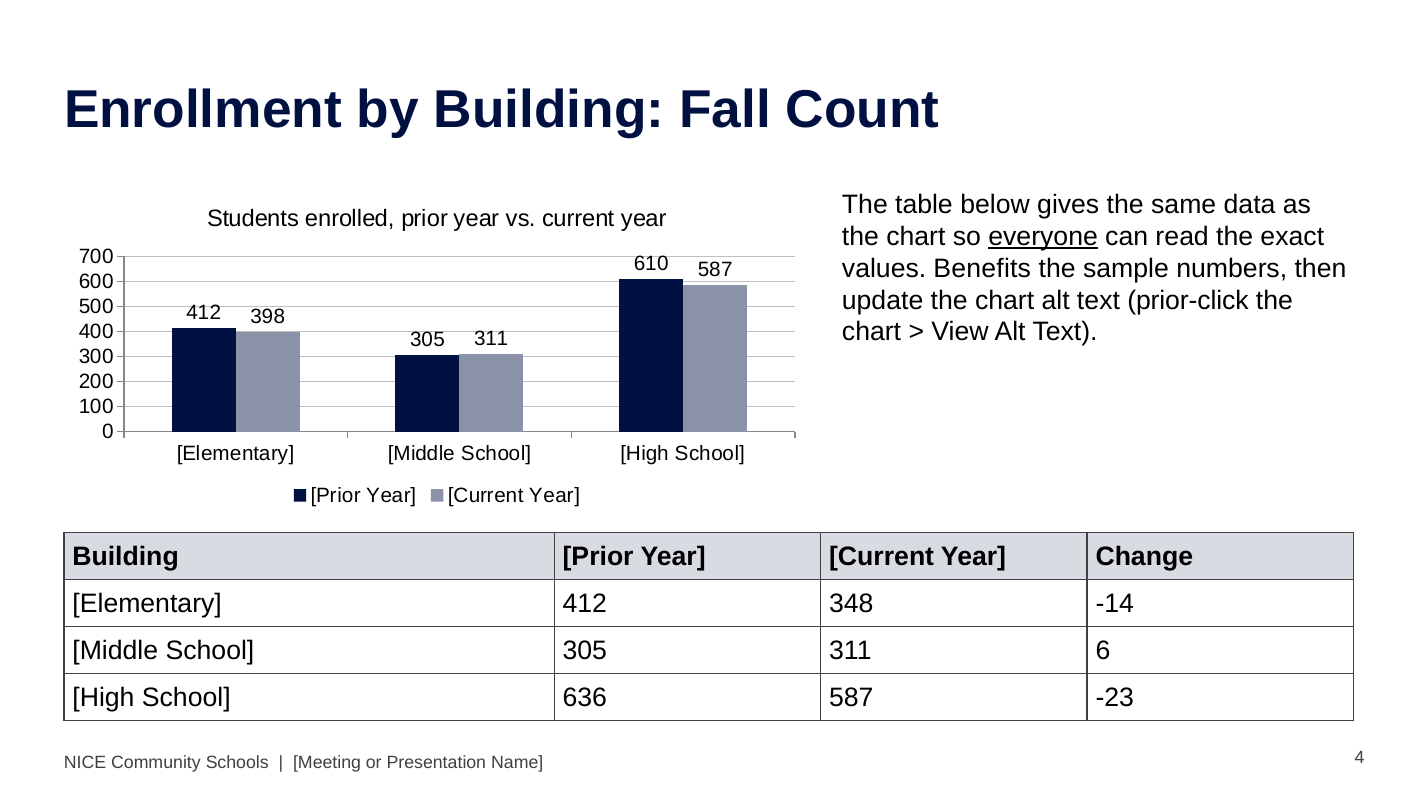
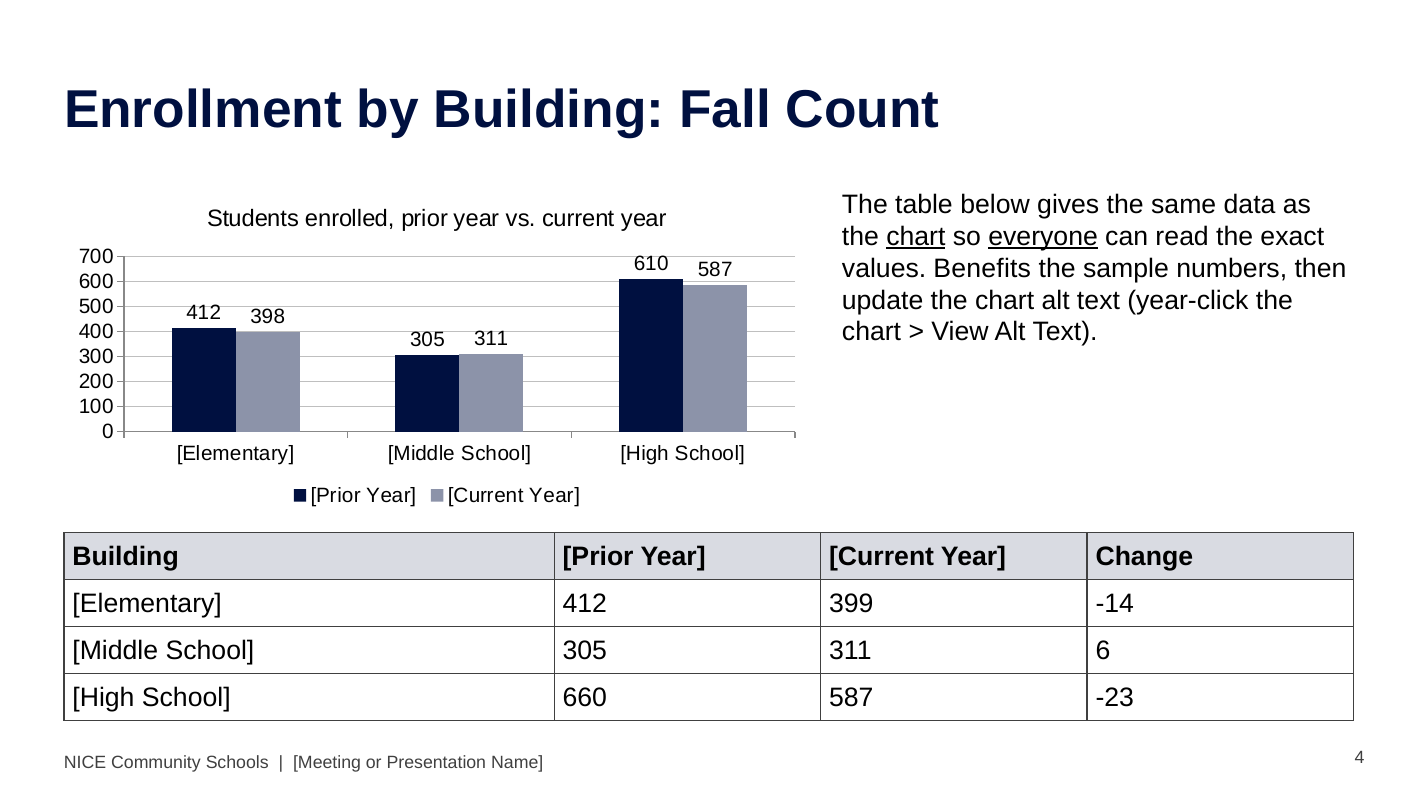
chart at (916, 236) underline: none -> present
prior-click: prior-click -> year-click
348: 348 -> 399
636: 636 -> 660
